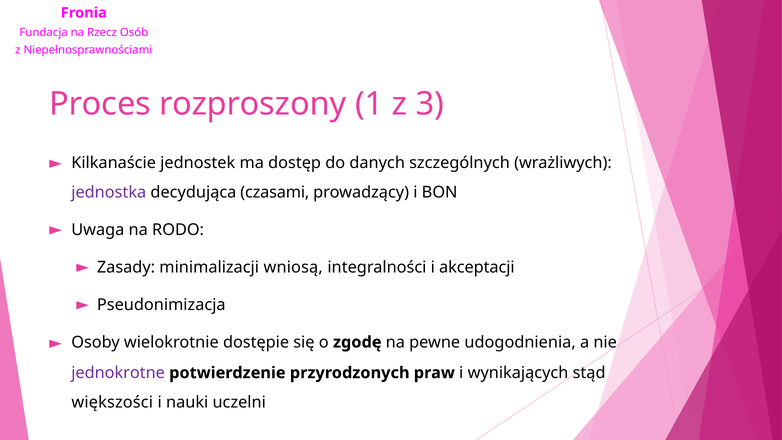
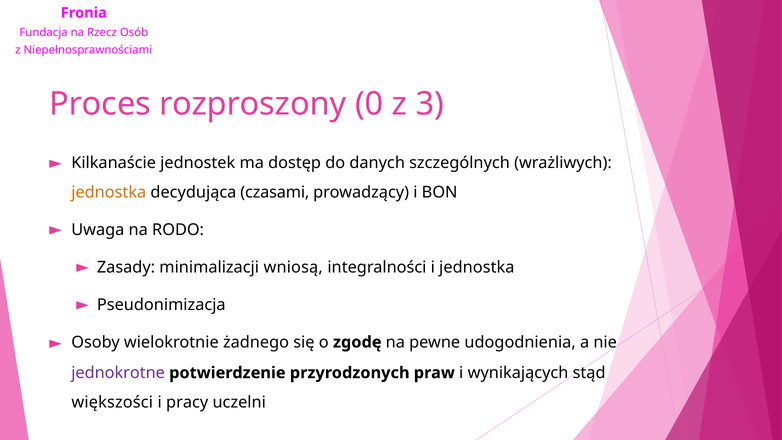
1: 1 -> 0
jednostka at (109, 192) colour: purple -> orange
i akceptacji: akceptacji -> jednostka
dostępie: dostępie -> żadnego
nauki: nauki -> pracy
